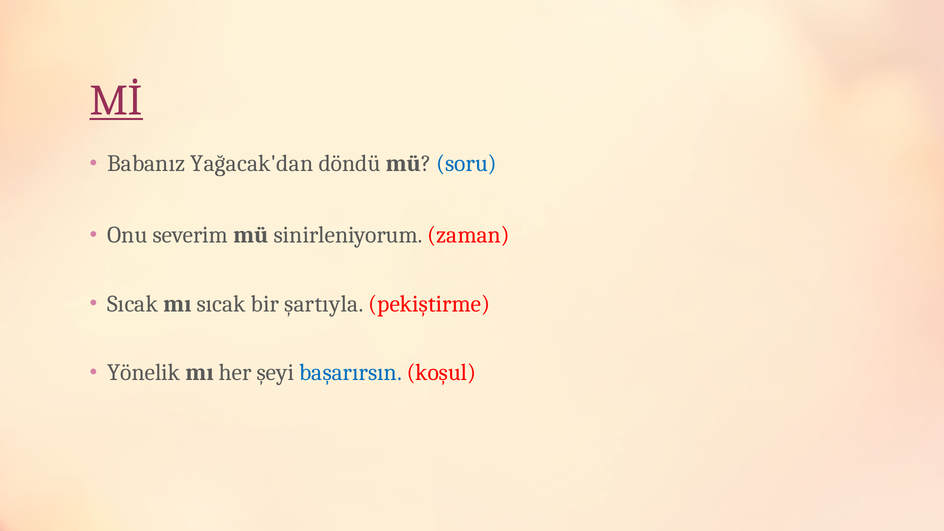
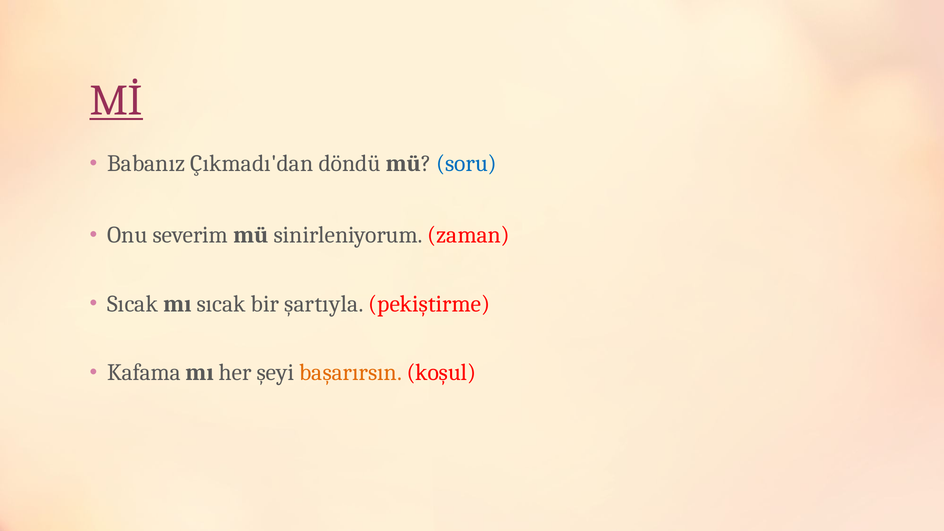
Yağacak'dan: Yağacak'dan -> Çıkmadı'dan
Yönelik: Yönelik -> Kafama
başarırsın colour: blue -> orange
